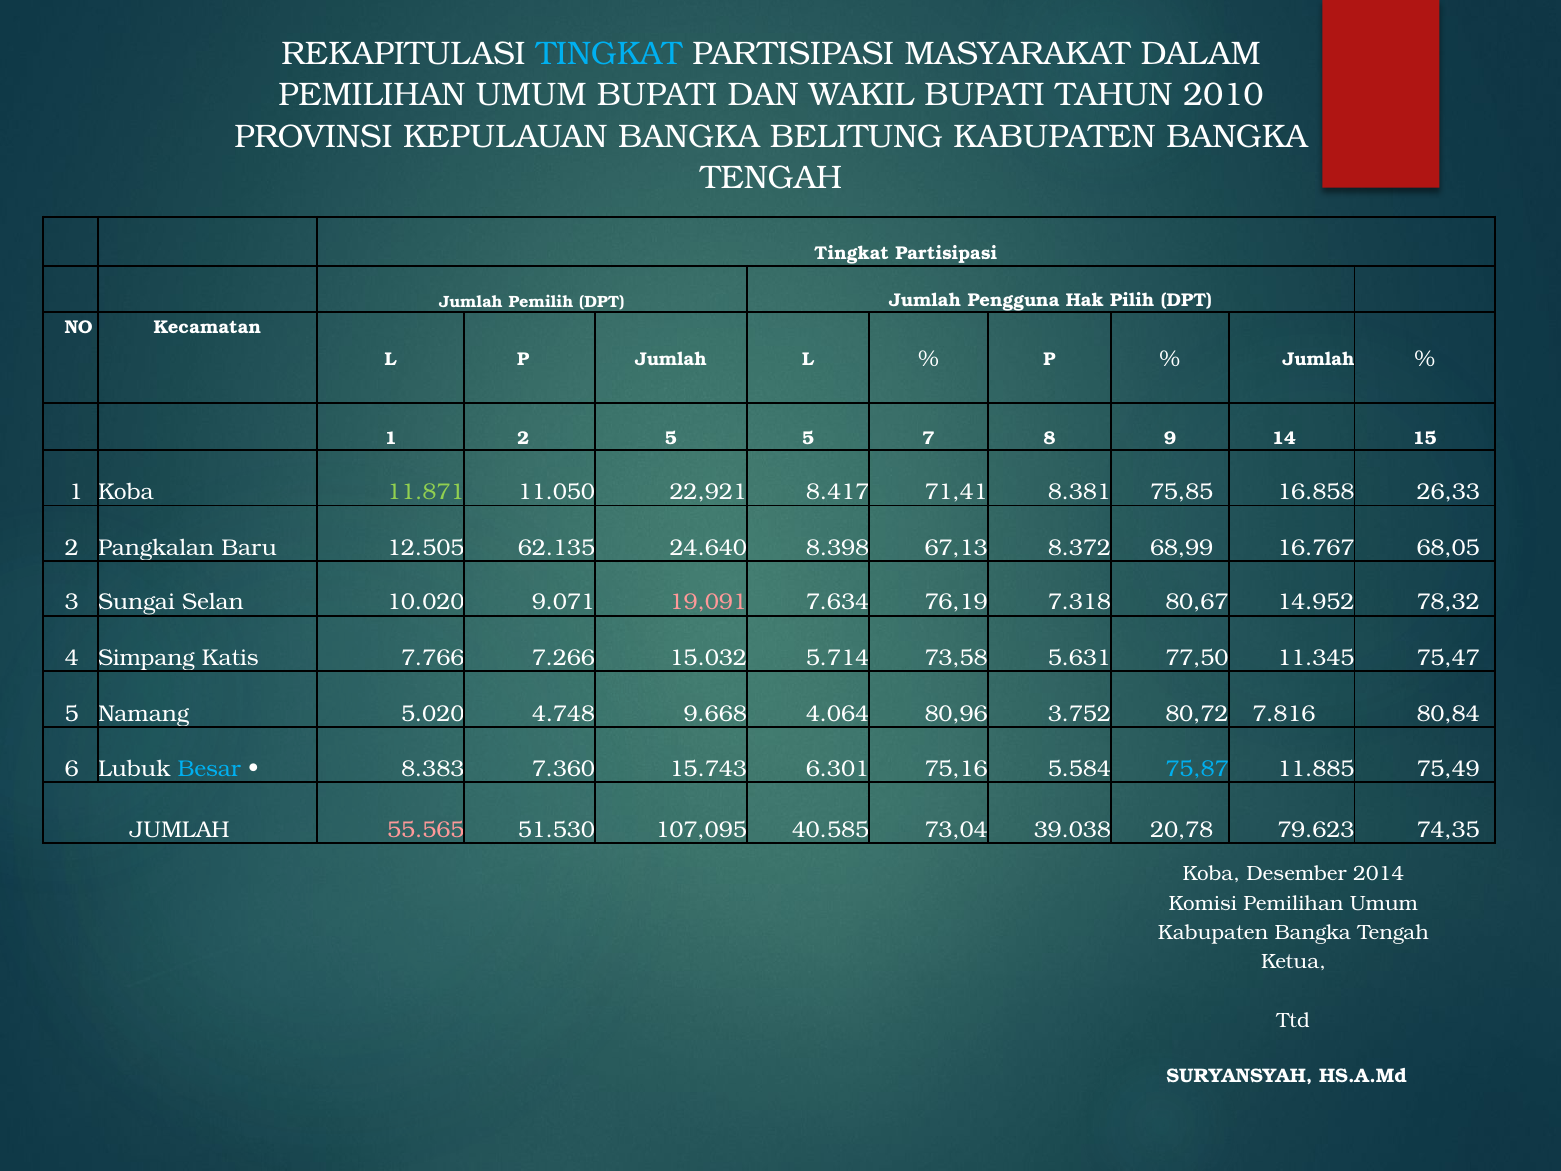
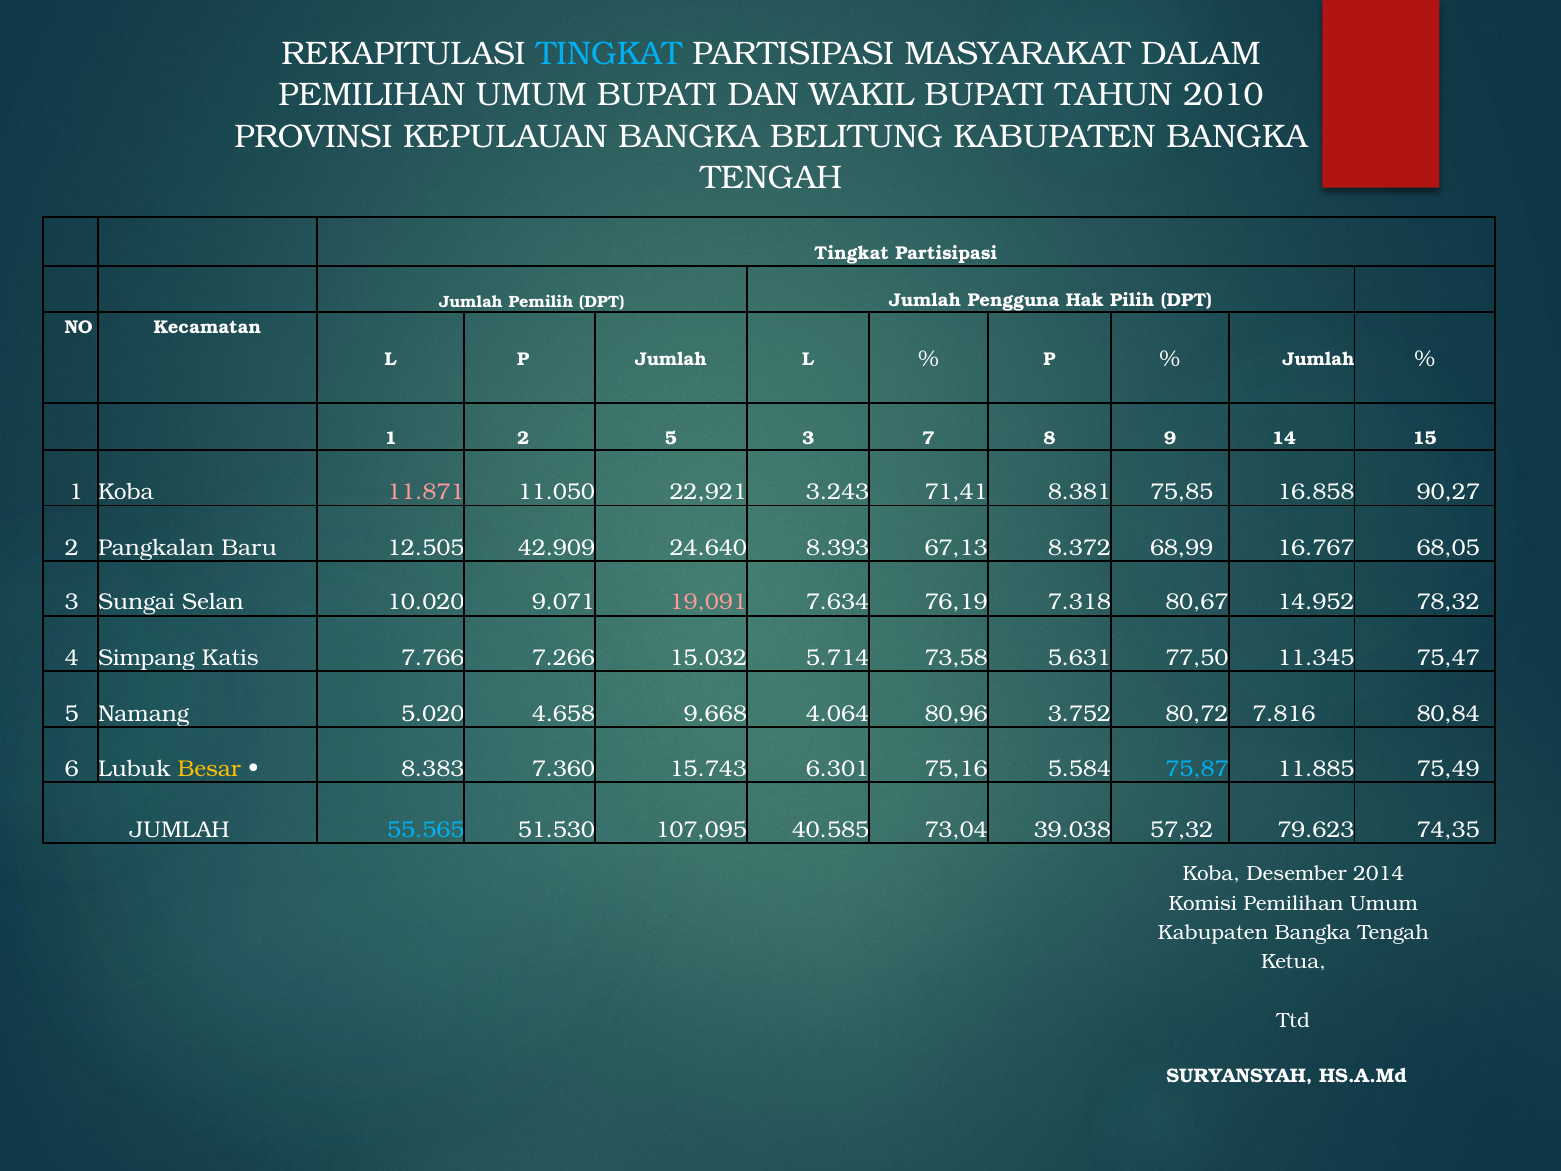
5 5: 5 -> 3
11.871 colour: light green -> pink
8.417: 8.417 -> 3.243
26,33: 26,33 -> 90,27
62.135: 62.135 -> 42.909
8.398: 8.398 -> 8.393
4.748: 4.748 -> 4.658
Besar colour: light blue -> yellow
55.565 colour: pink -> light blue
20,78: 20,78 -> 57,32
